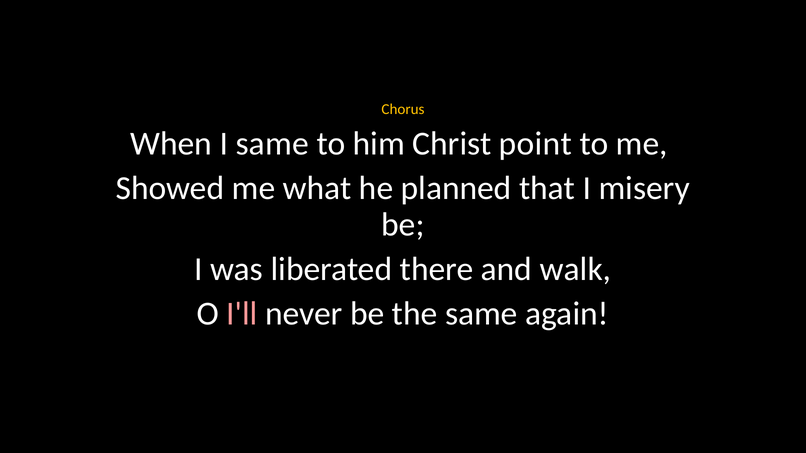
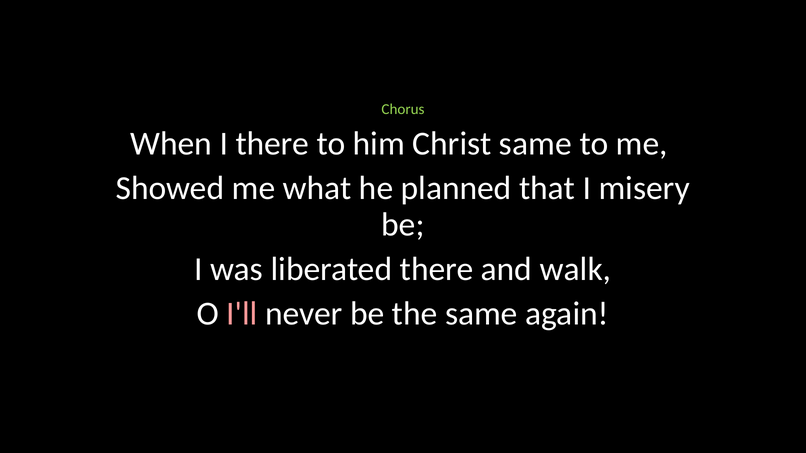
Chorus colour: yellow -> light green
I same: same -> there
Christ point: point -> same
